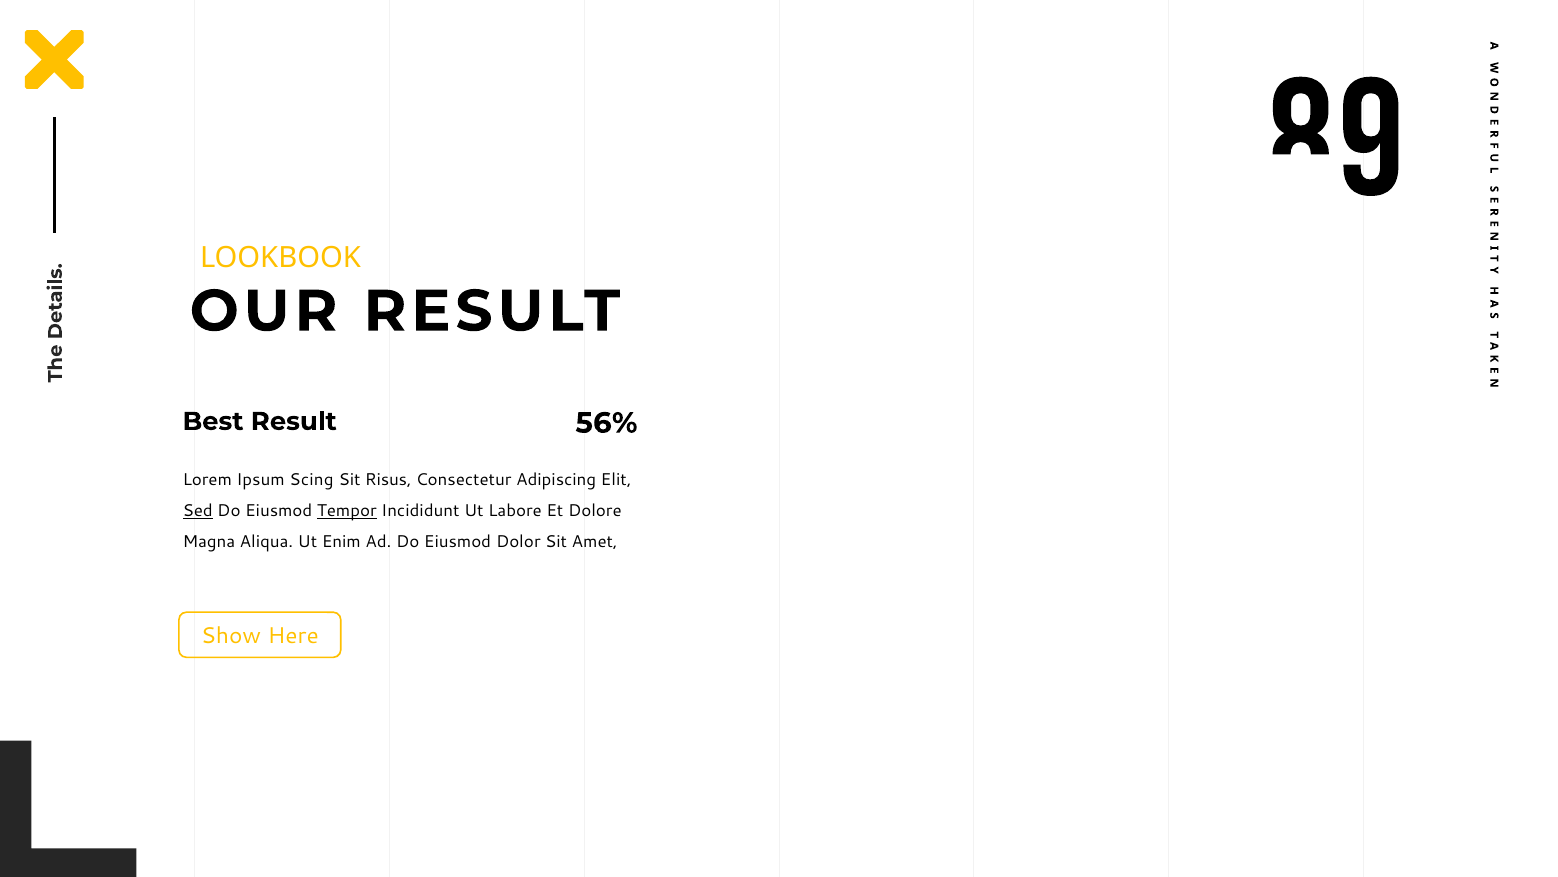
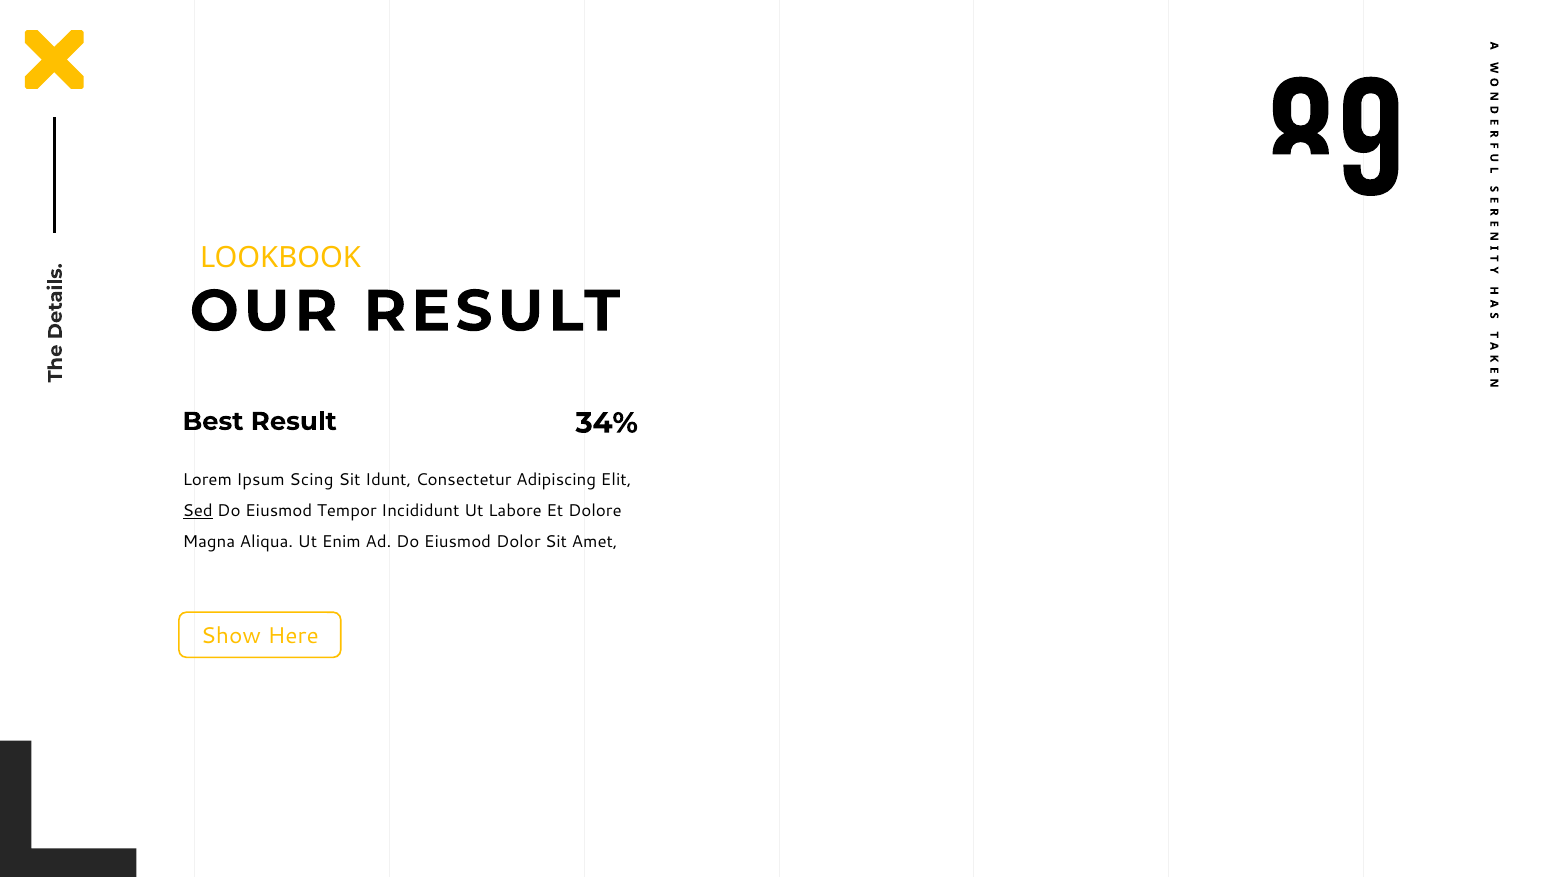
56%: 56% -> 34%
Risus: Risus -> Idunt
Tempor underline: present -> none
